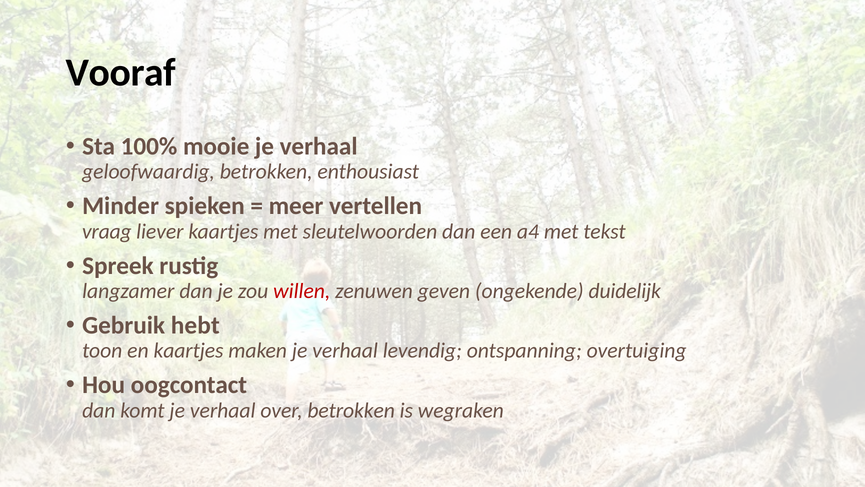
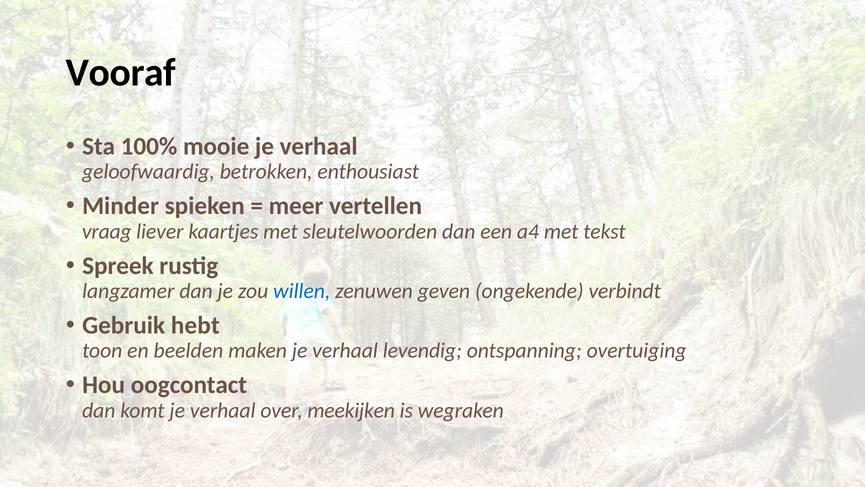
willen colour: red -> blue
duidelijk: duidelijk -> verbindt
en kaartjes: kaartjes -> beelden
over betrokken: betrokken -> meekijken
